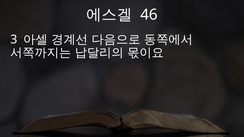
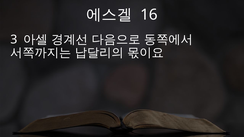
46: 46 -> 16
